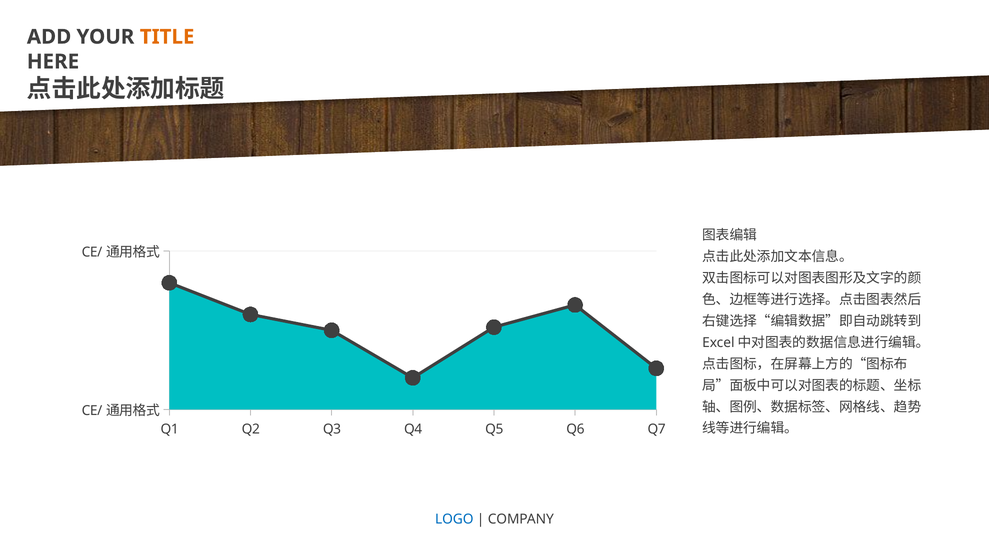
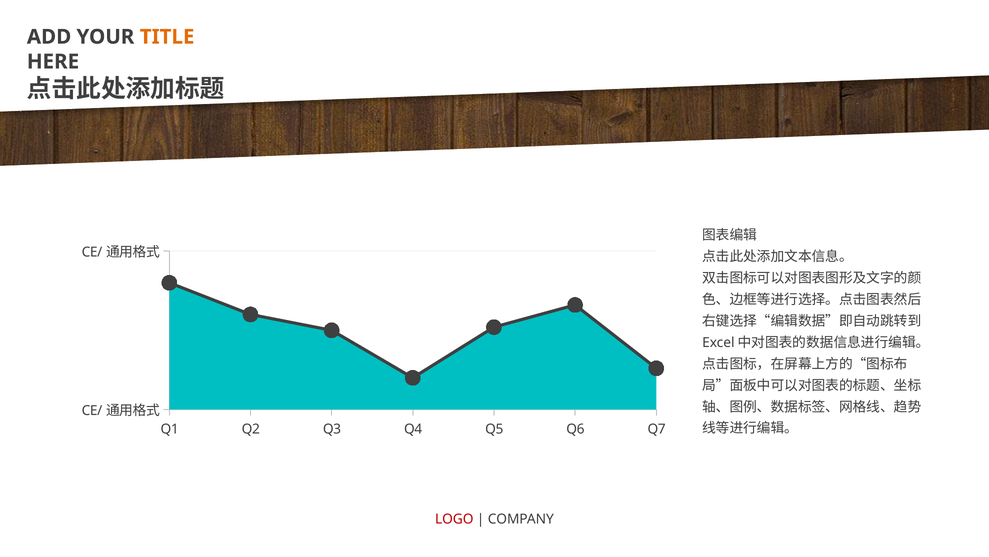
LOGO colour: blue -> red
